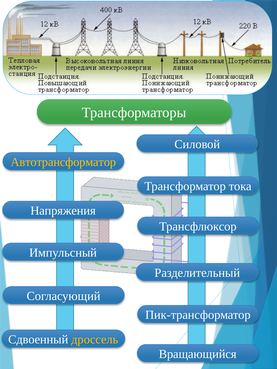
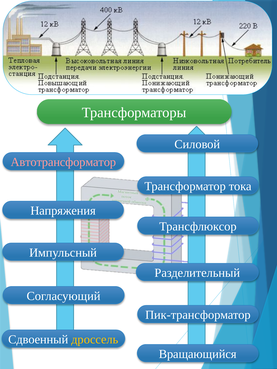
Автотрансформатор colour: yellow -> pink
